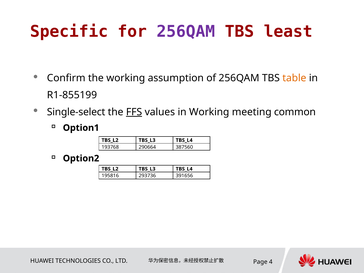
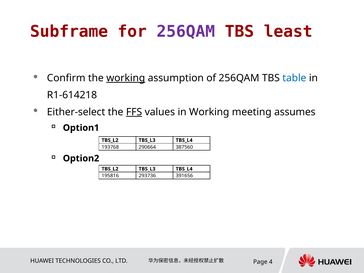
Specific: Specific -> Subframe
working at (126, 78) underline: none -> present
table colour: orange -> blue
R1-855199: R1-855199 -> R1-614218
Single-select: Single-select -> Either-select
common: common -> assumes
